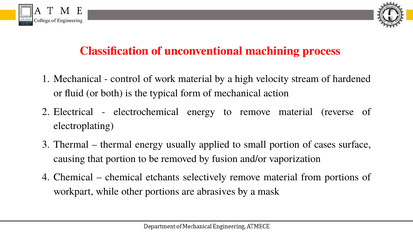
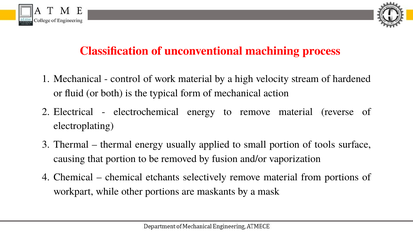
cases: cases -> tools
abrasives: abrasives -> maskants
